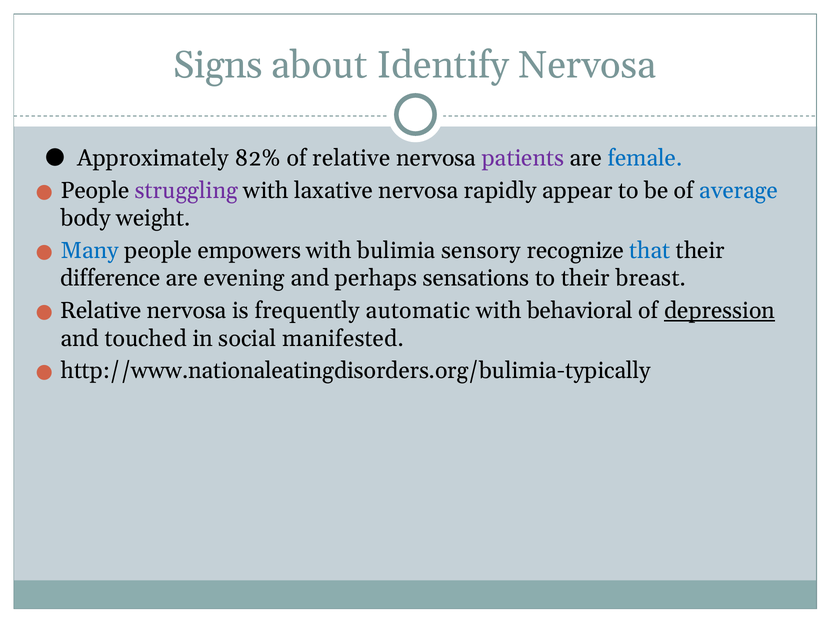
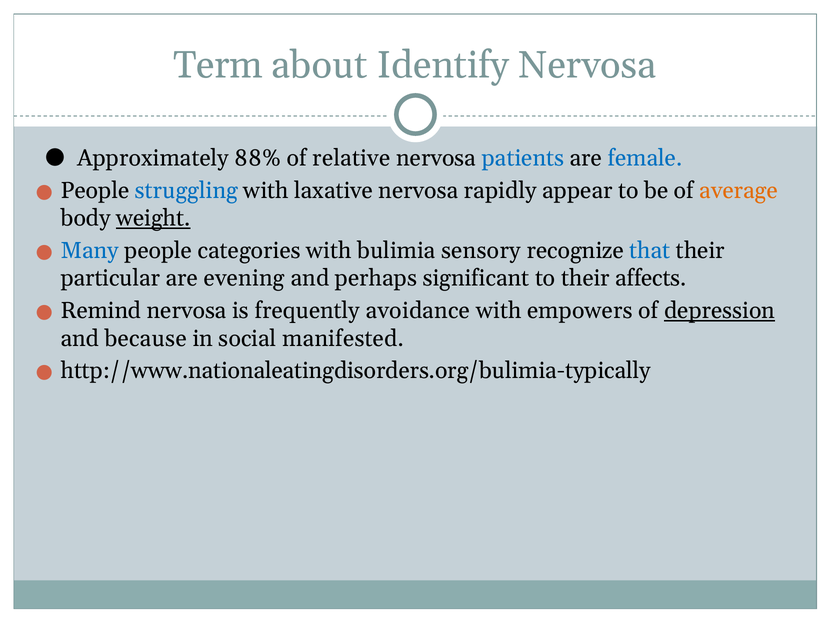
Signs: Signs -> Term
82%: 82% -> 88%
patients colour: purple -> blue
struggling colour: purple -> blue
average colour: blue -> orange
weight underline: none -> present
empowers: empowers -> categories
difference: difference -> particular
sensations: sensations -> significant
breast: breast -> affects
Relative at (101, 311): Relative -> Remind
automatic: automatic -> avoidance
behavioral: behavioral -> empowers
touched: touched -> because
